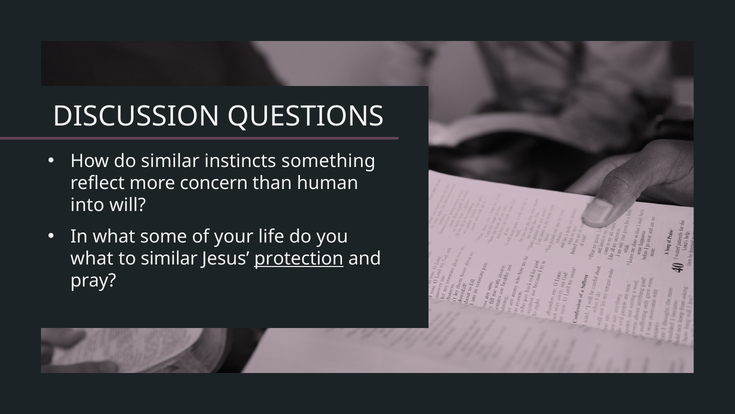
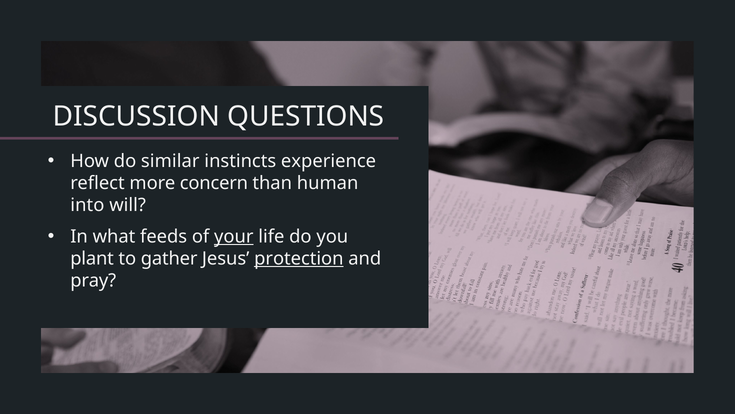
something: something -> experience
some: some -> feeds
your underline: none -> present
what at (92, 258): what -> plant
to similar: similar -> gather
